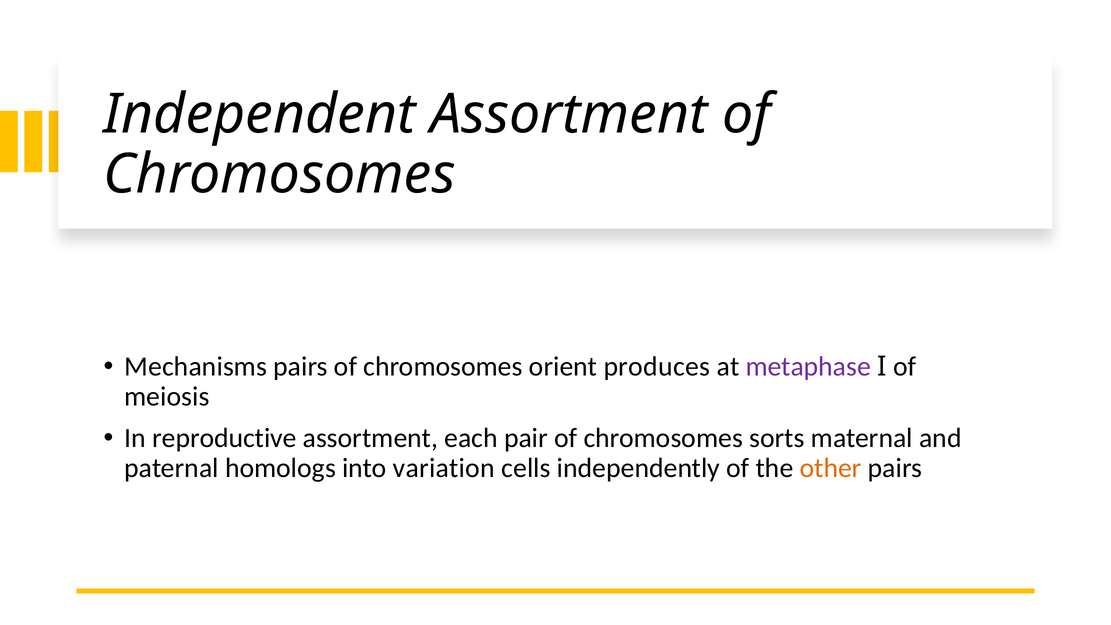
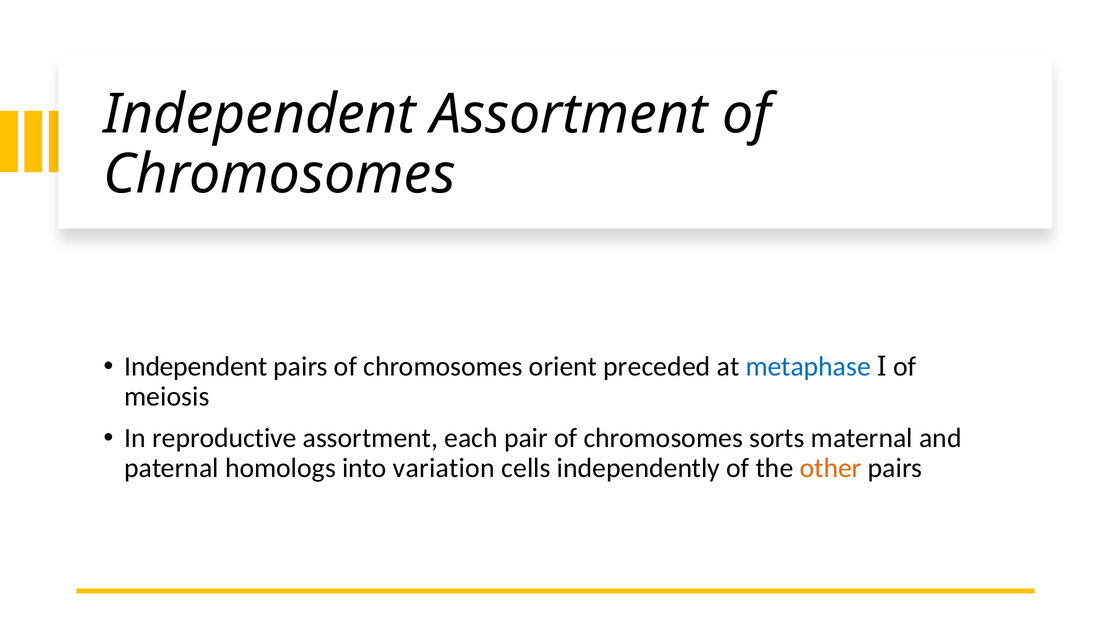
Mechanisms at (196, 366): Mechanisms -> Independent
produces: produces -> preceded
metaphase colour: purple -> blue
